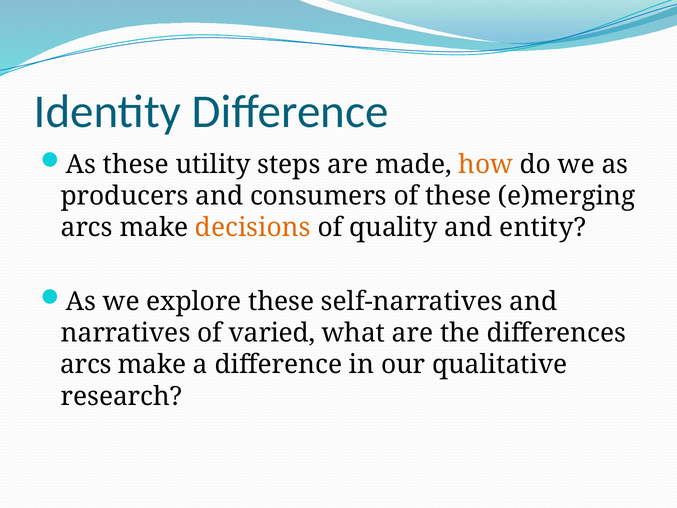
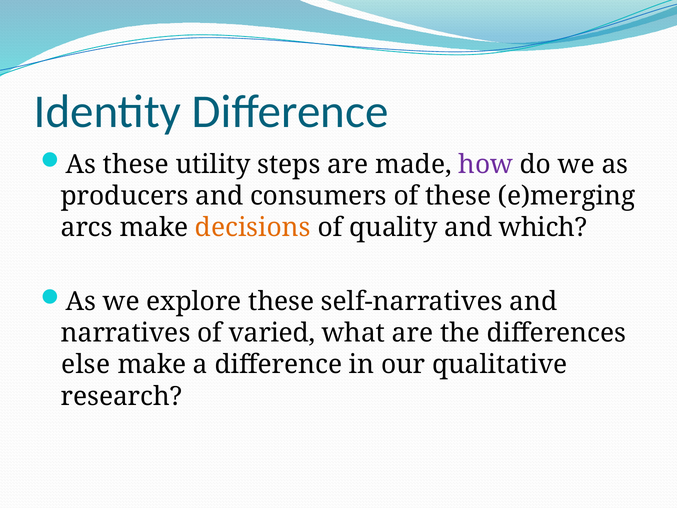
how colour: orange -> purple
entity: entity -> which
arcs at (86, 365): arcs -> else
